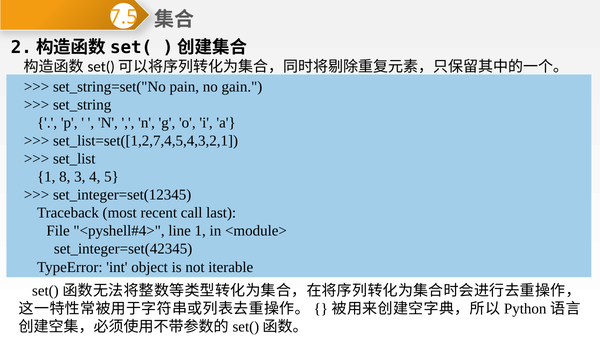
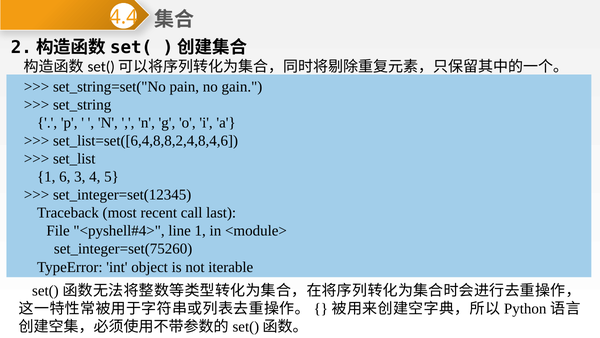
7.5: 7.5 -> 4.4
set_list=set([1,2,7,4,5,4,3,2,1: set_list=set([1,2,7,4,5,4,3,2,1 -> set_list=set([6,4,8,8,2,4,8,4,6
8: 8 -> 6
set_integer=set(42345: set_integer=set(42345 -> set_integer=set(75260
